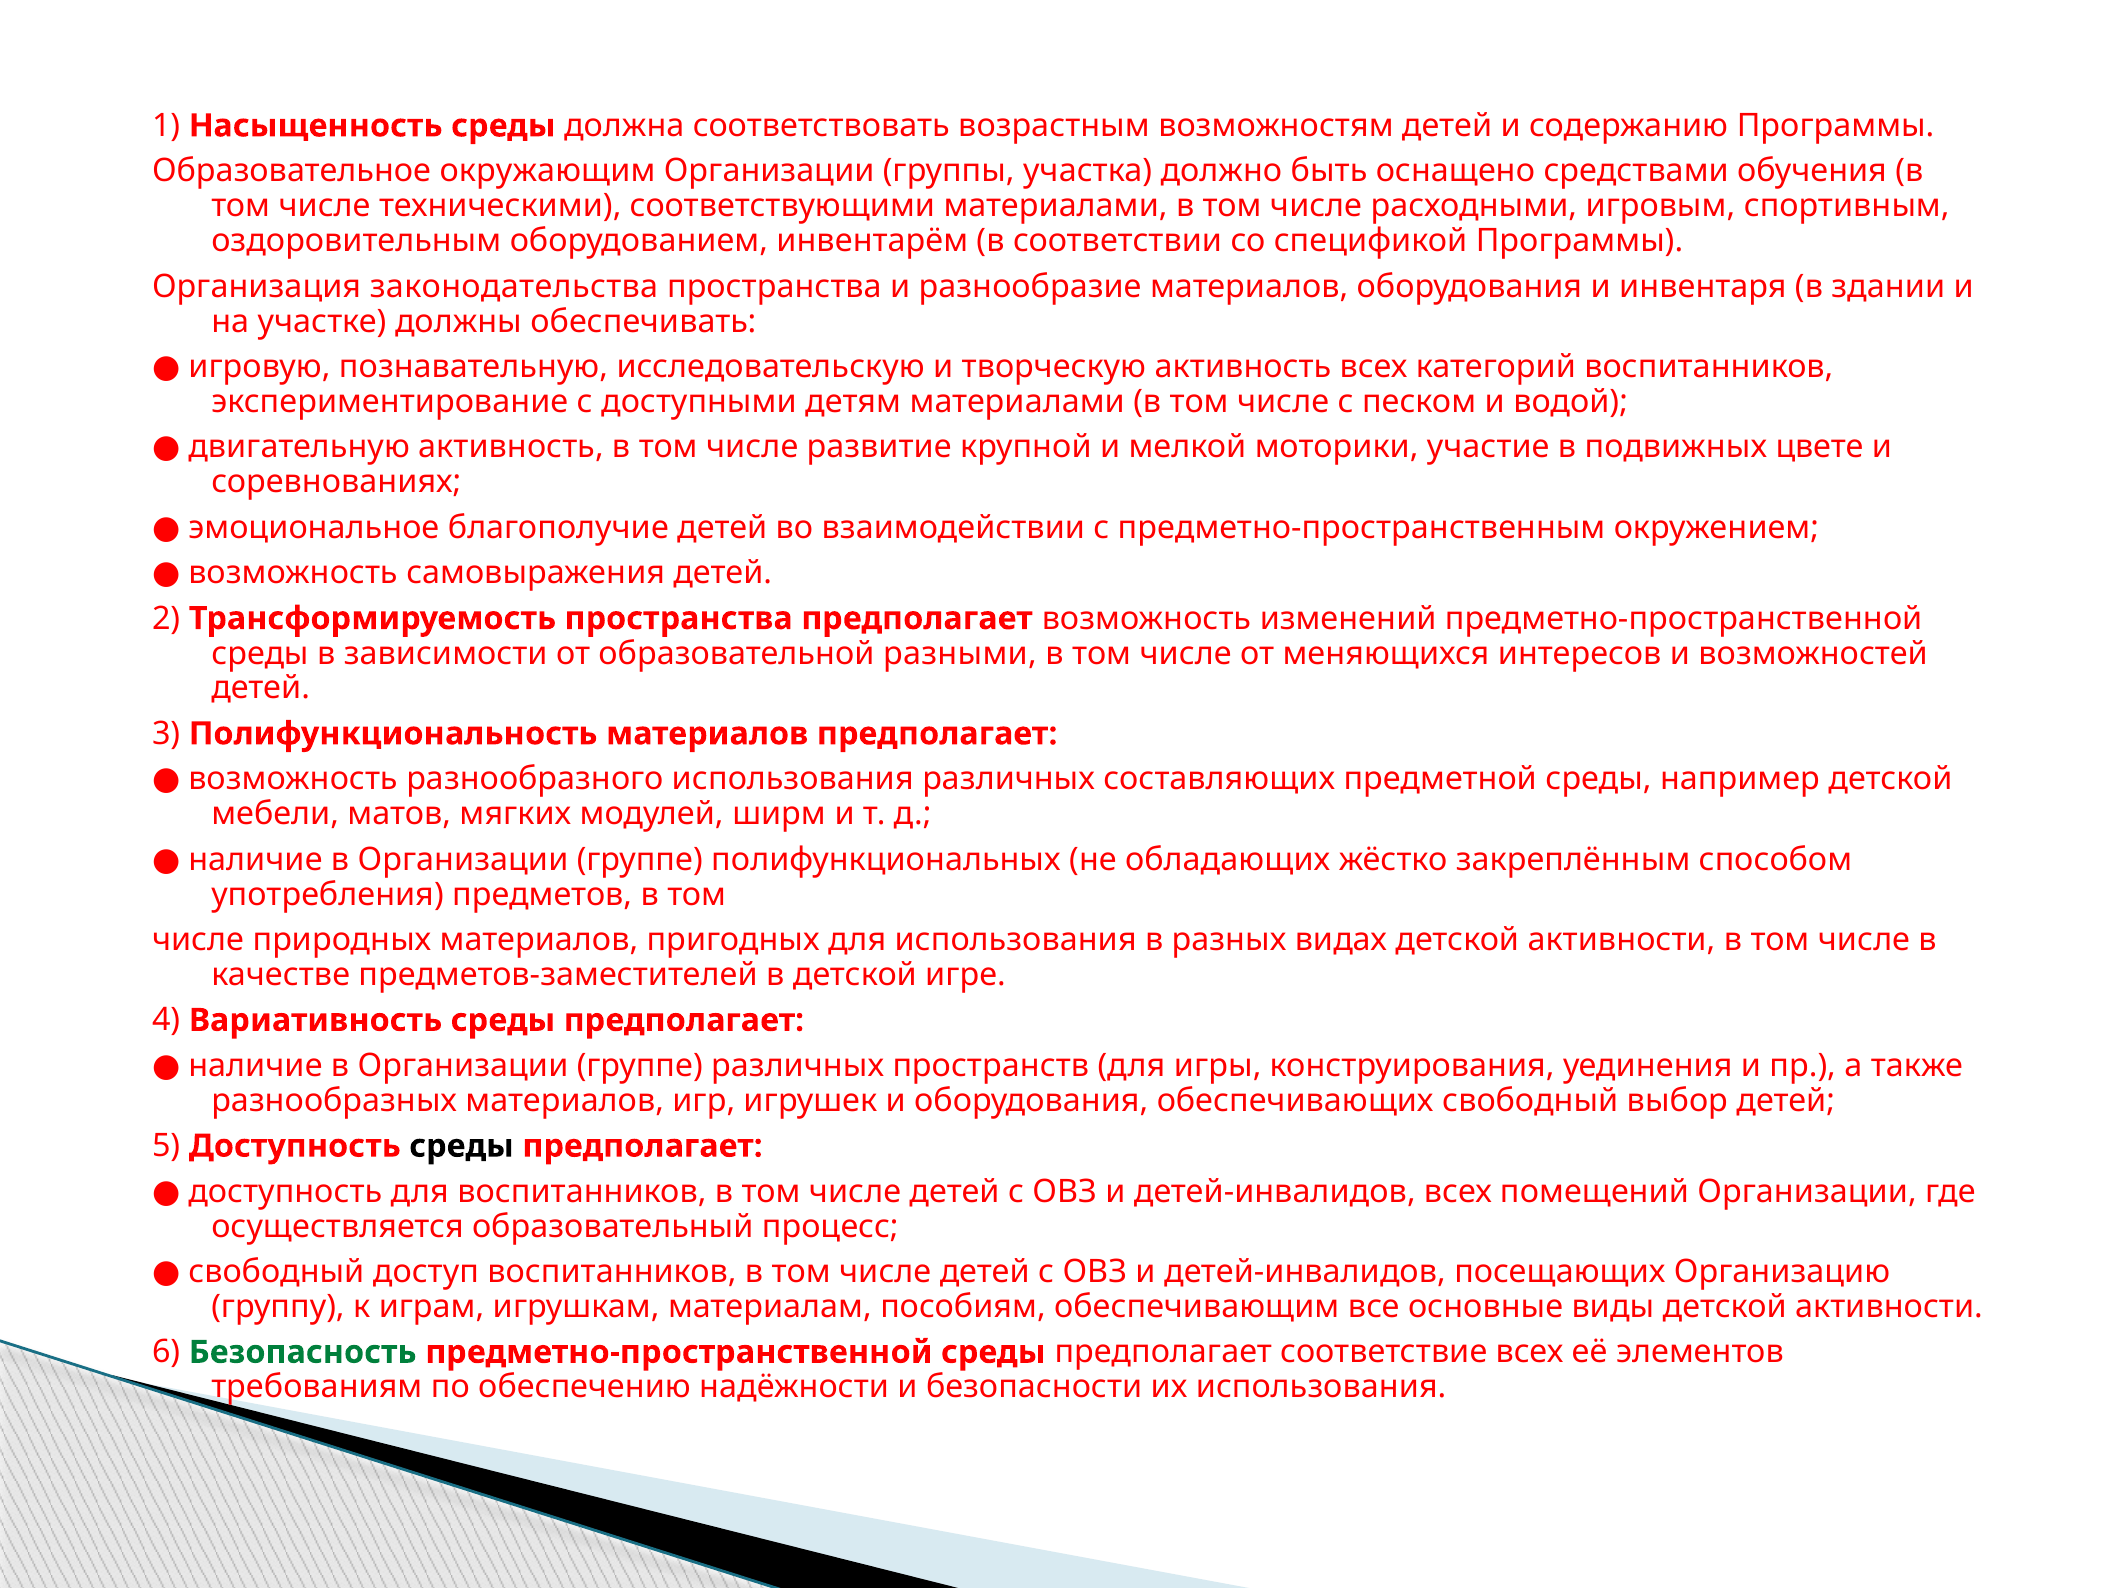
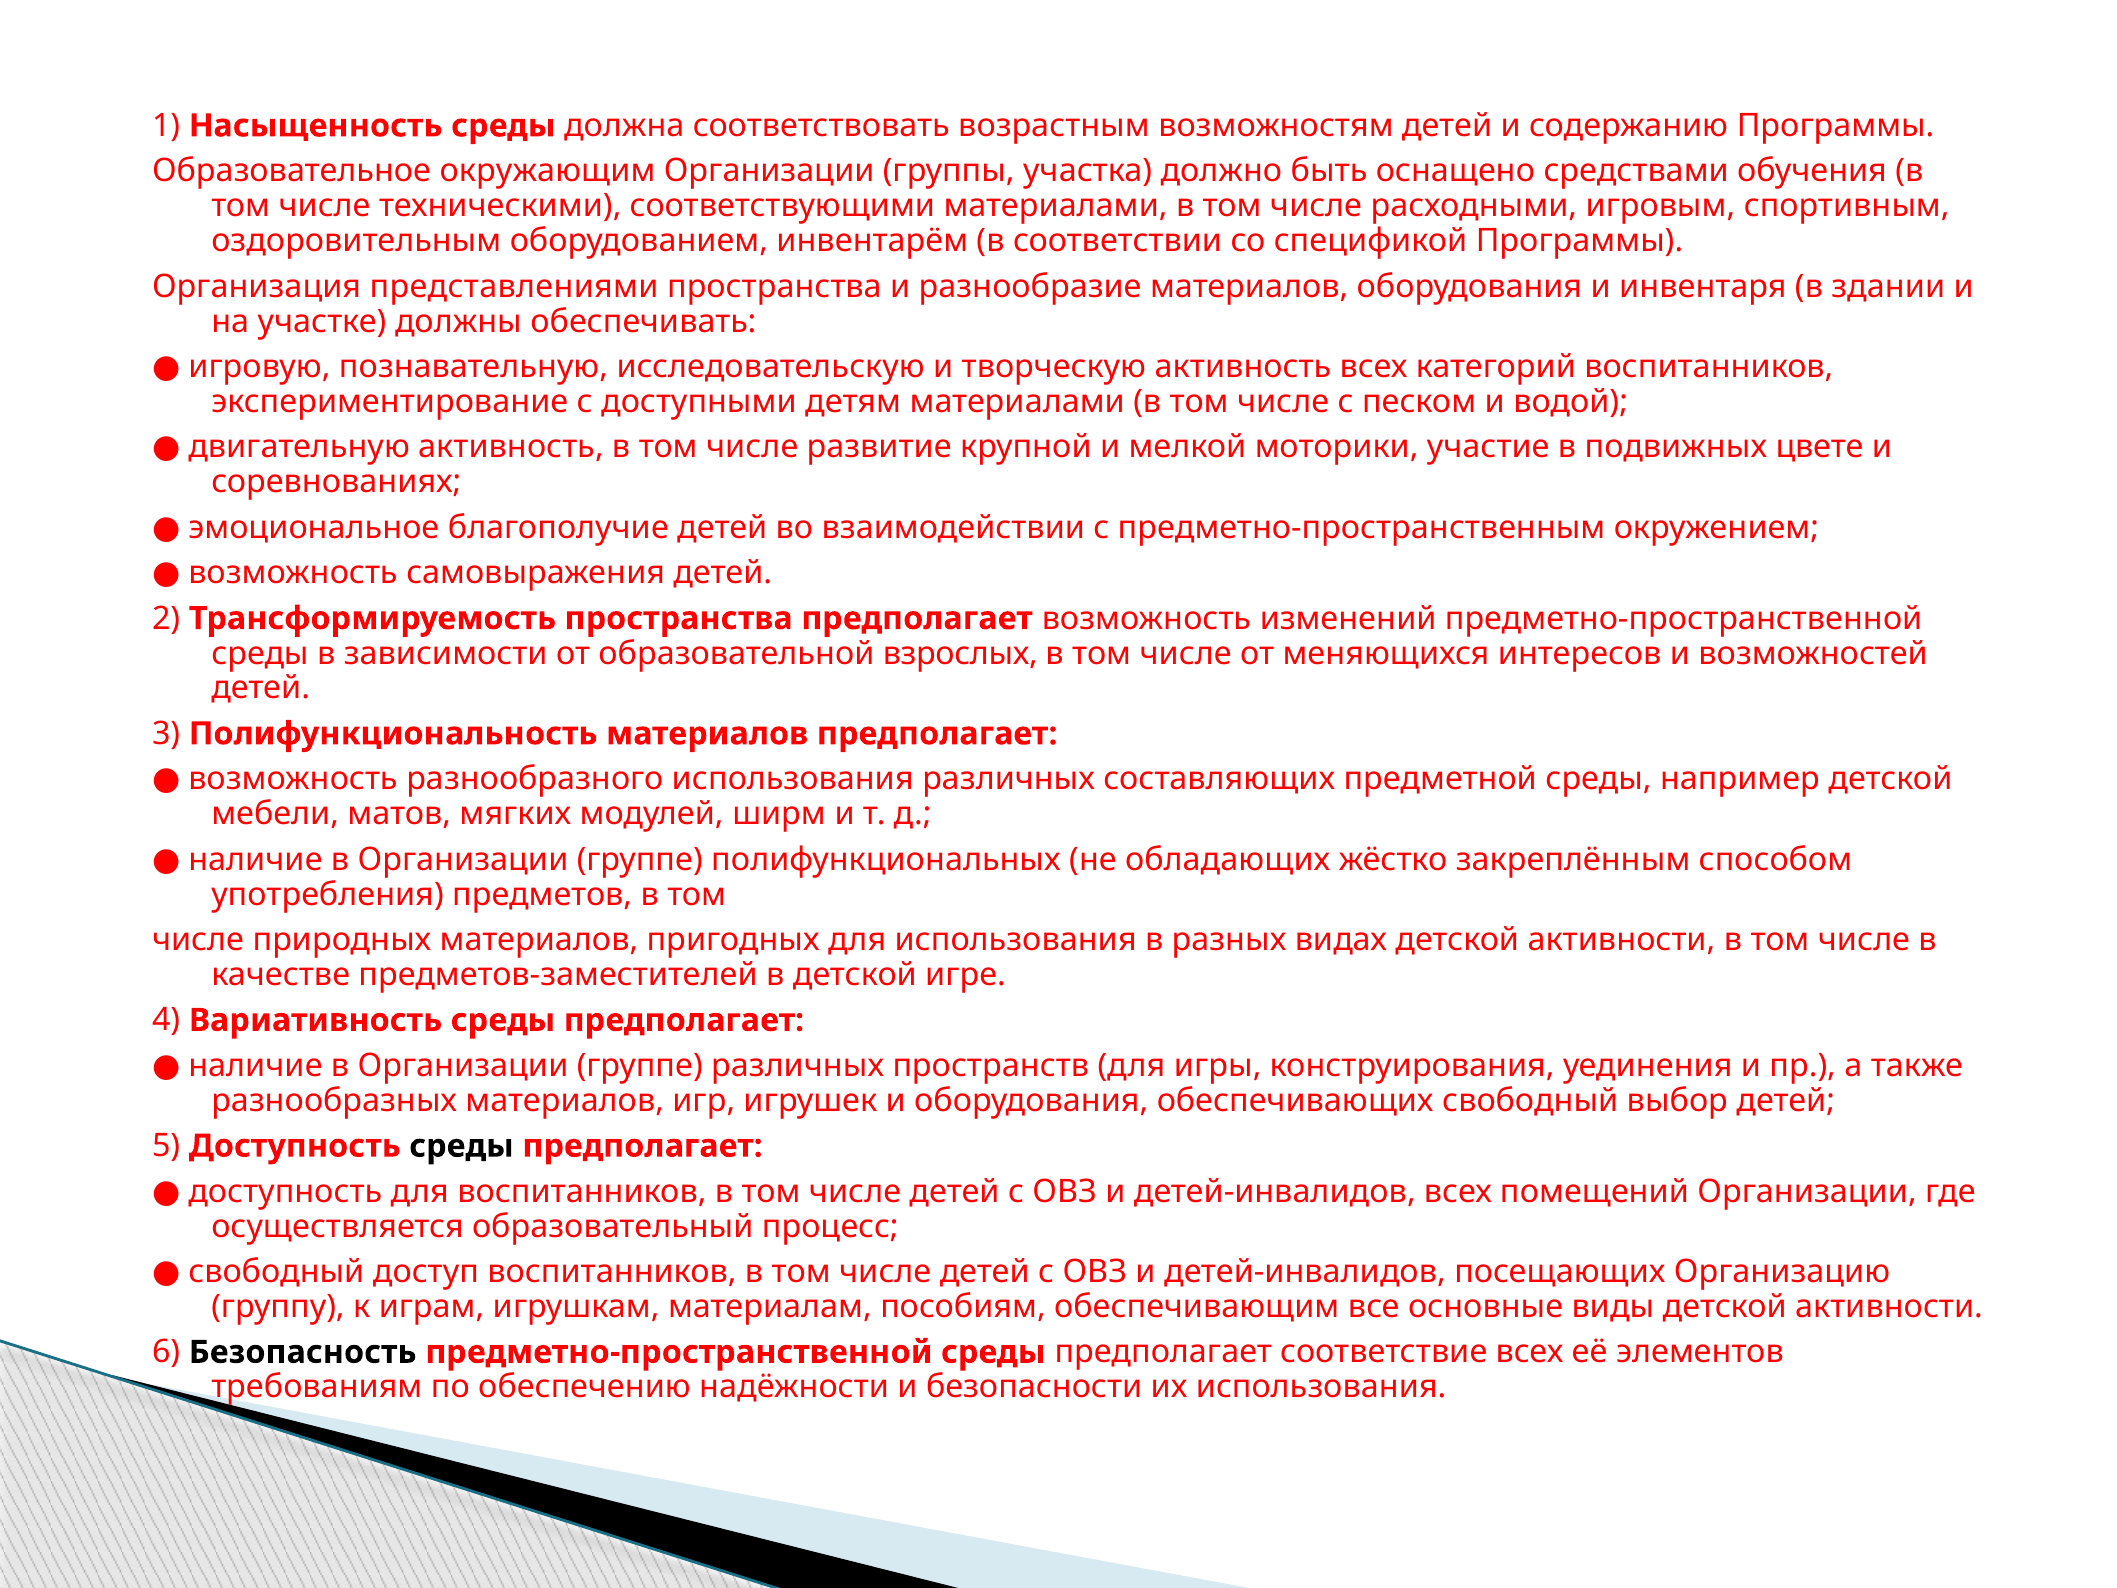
законодательства: законодательства -> представлениями
разными: разными -> взрослых
Безопасность colour: green -> black
